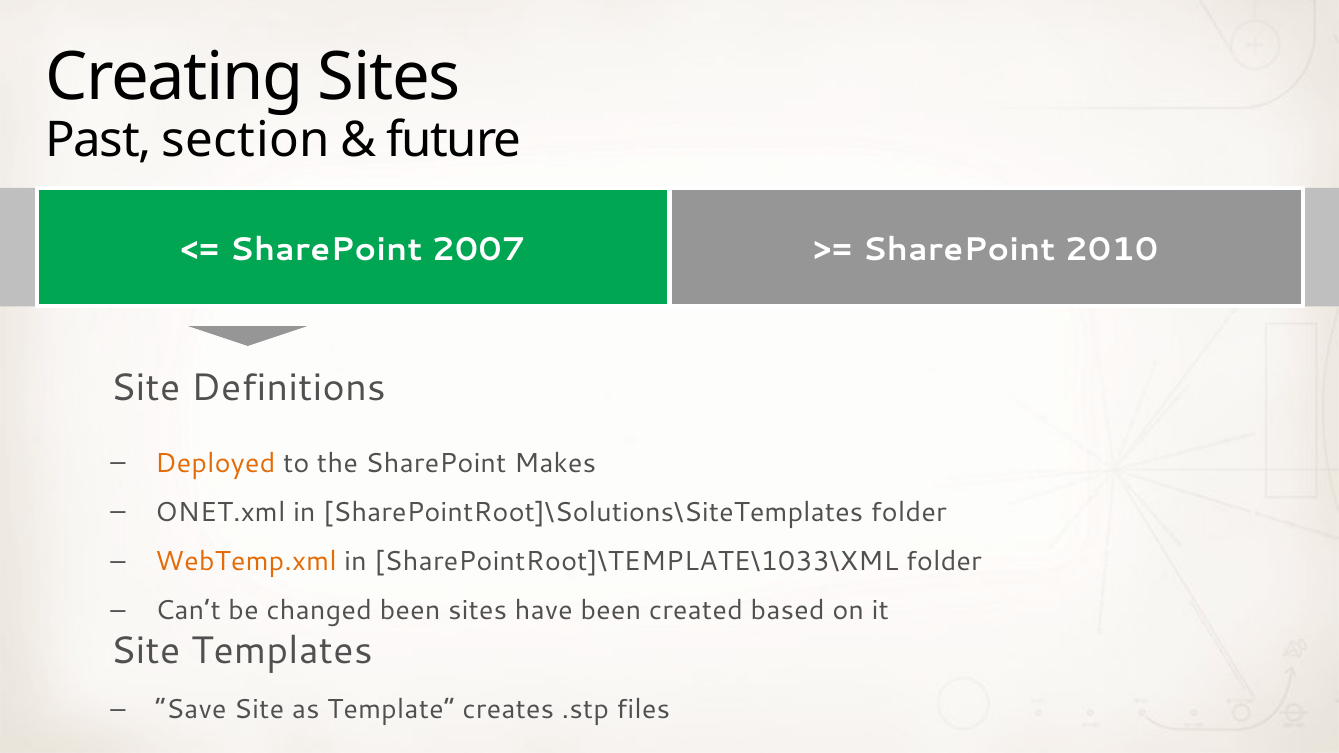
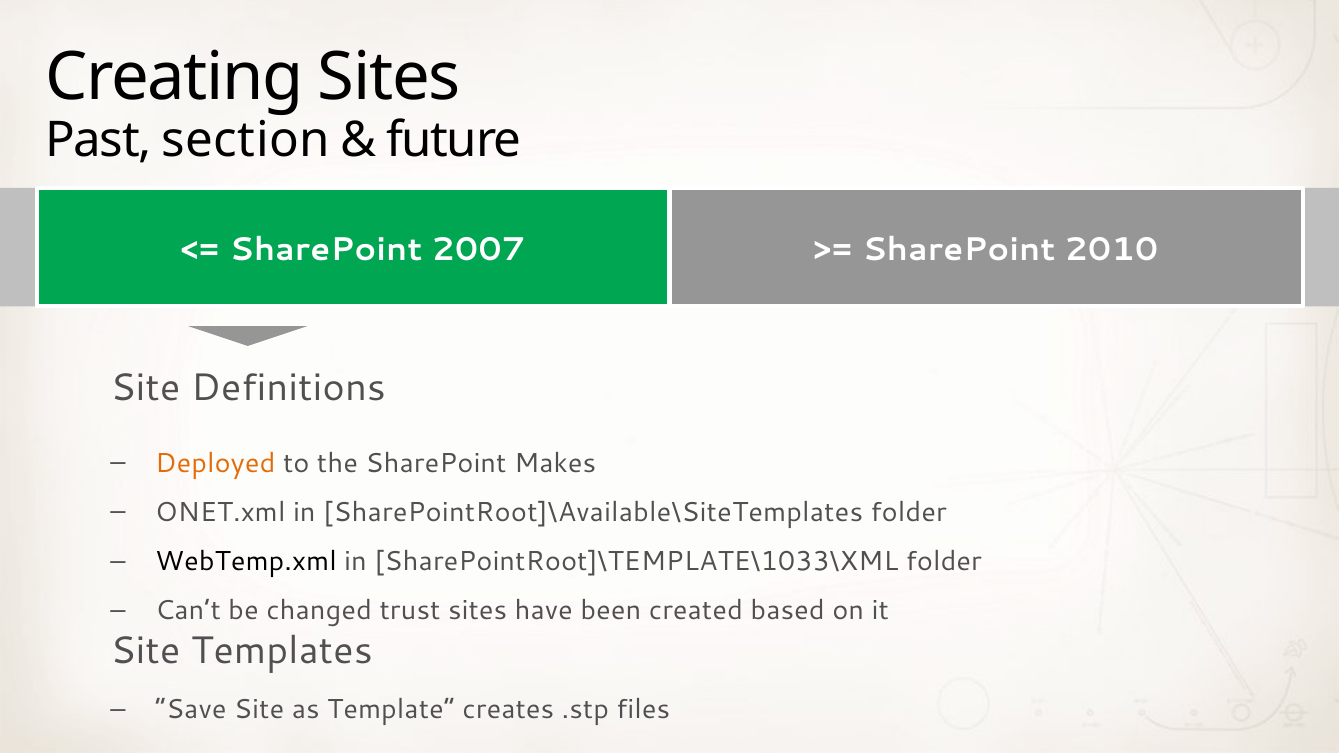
SharePointRoot]\Solutions\SiteTemplates: SharePointRoot]\Solutions\SiteTemplates -> SharePointRoot]\Available\SiteTemplates
WebTemp.xml colour: orange -> black
changed been: been -> trust
